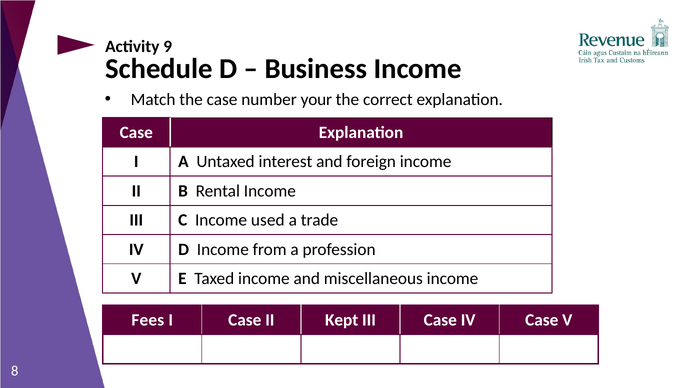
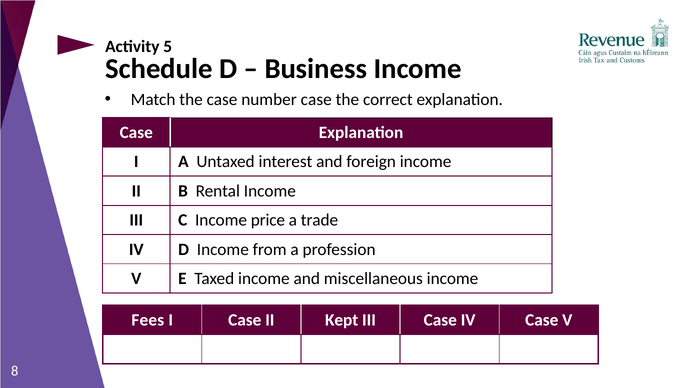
9: 9 -> 5
number your: your -> case
used: used -> price
